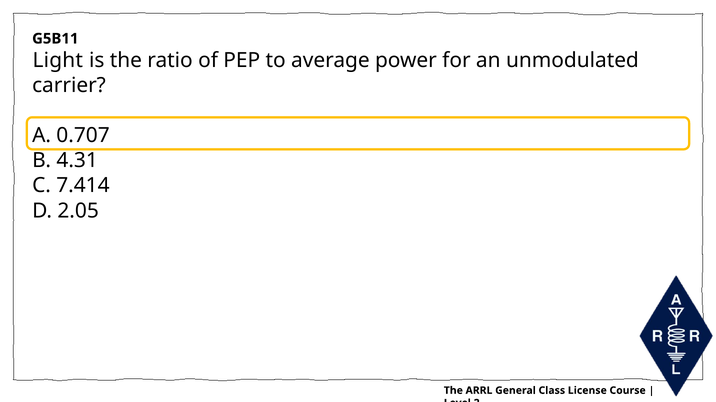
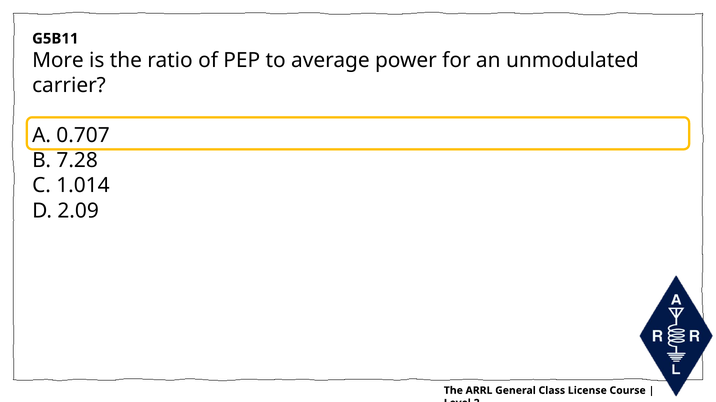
Light: Light -> More
4.31: 4.31 -> 7.28
7.414: 7.414 -> 1.014
2.05: 2.05 -> 2.09
